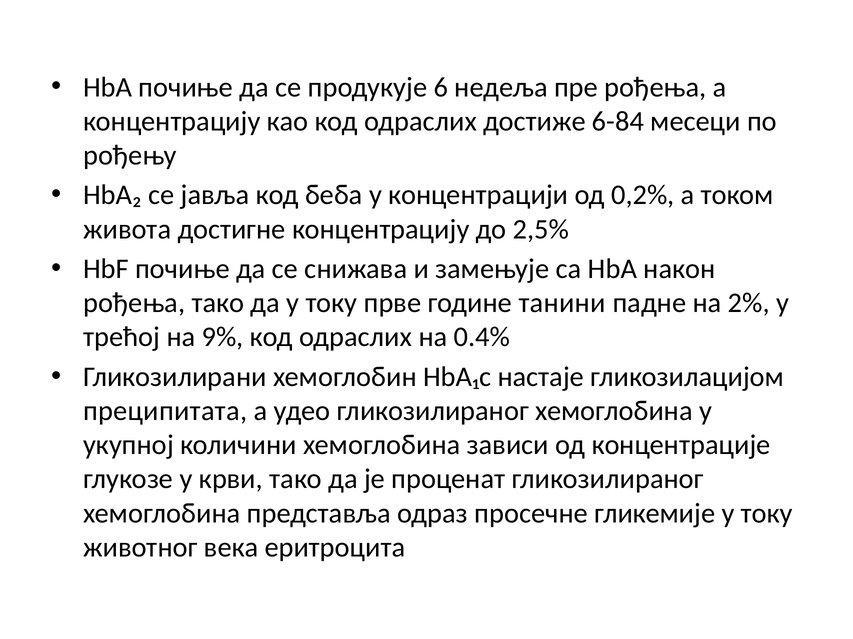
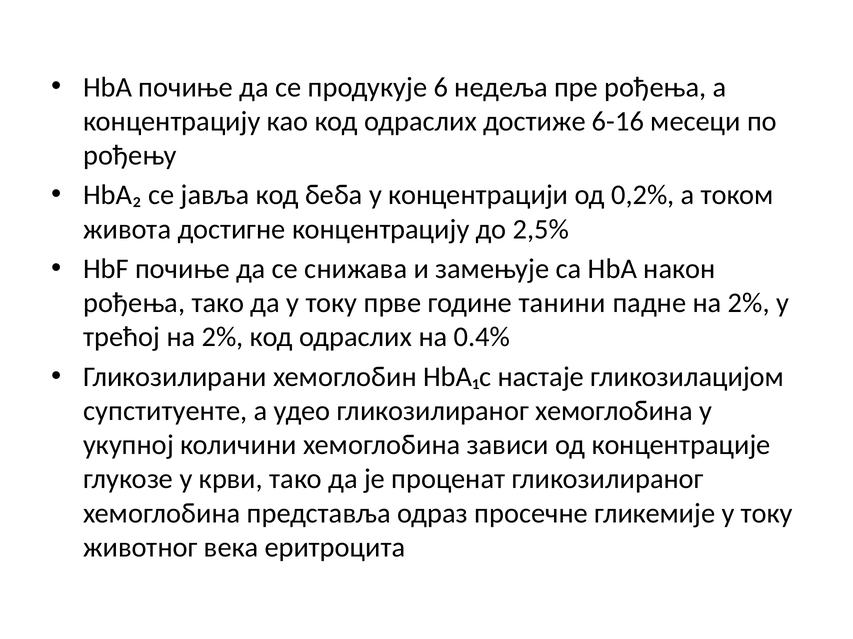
6-84: 6-84 -> 6-16
трећој на 9%: 9% -> 2%
преципитата: преципитата -> супституенте
